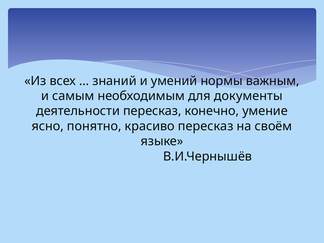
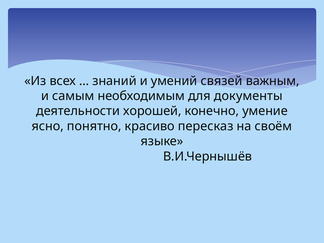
нормы: нормы -> связей
деятельности пересказ: пересказ -> хорошей
